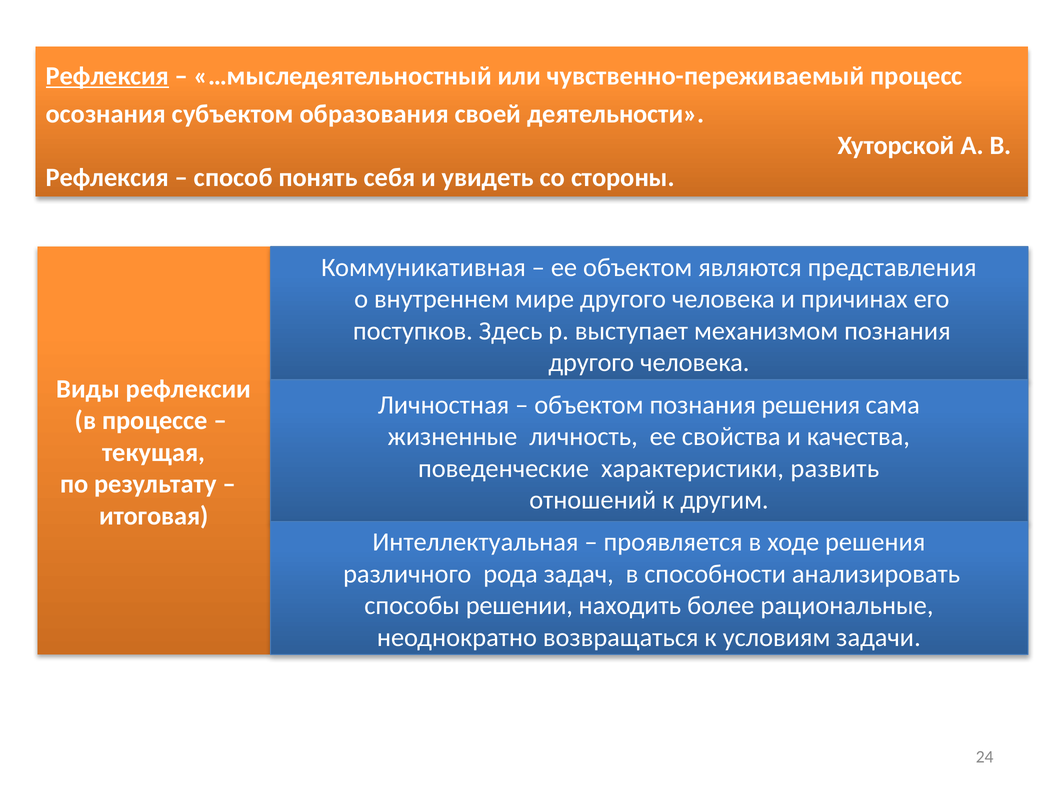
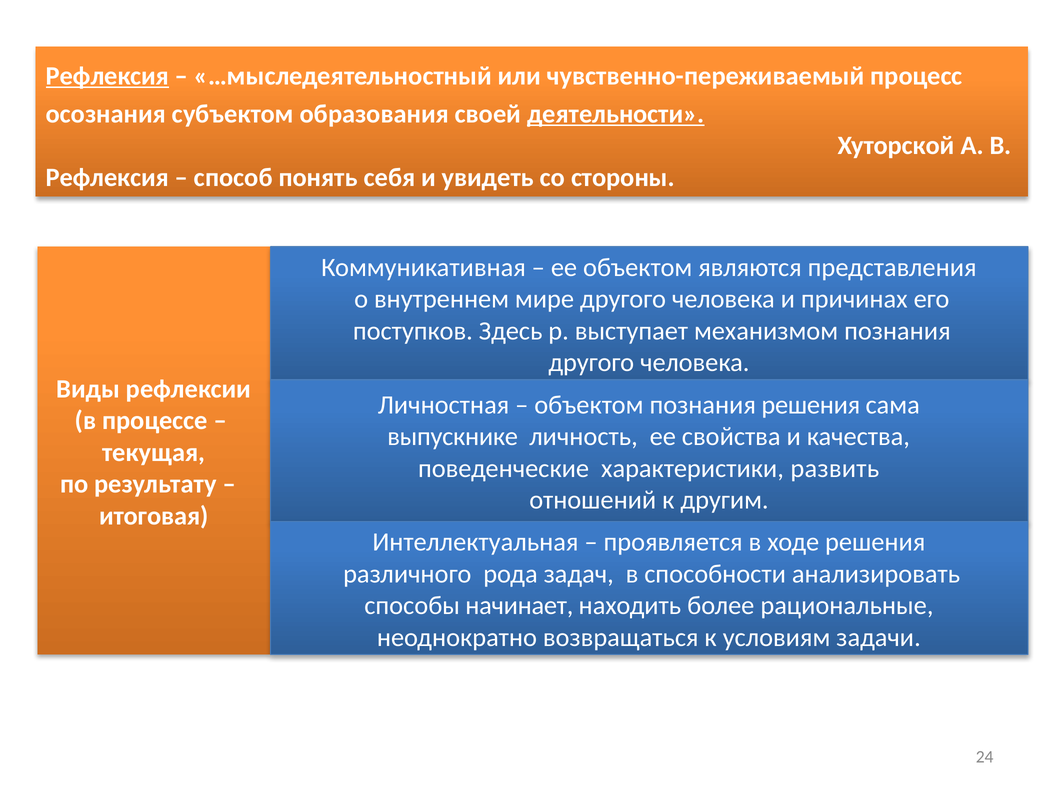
деятельности underline: none -> present
жизненные: жизненные -> выпускнике
решении: решении -> начинает
